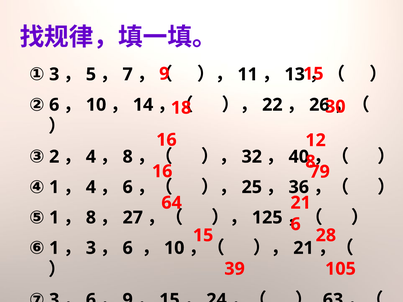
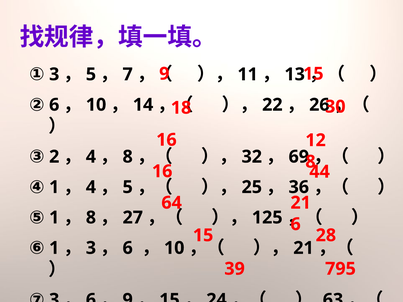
40: 40 -> 69
79: 79 -> 44
6 at (128, 187): 6 -> 5
105: 105 -> 795
